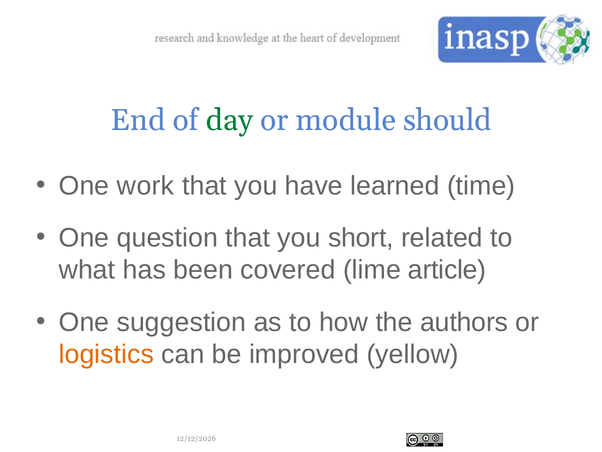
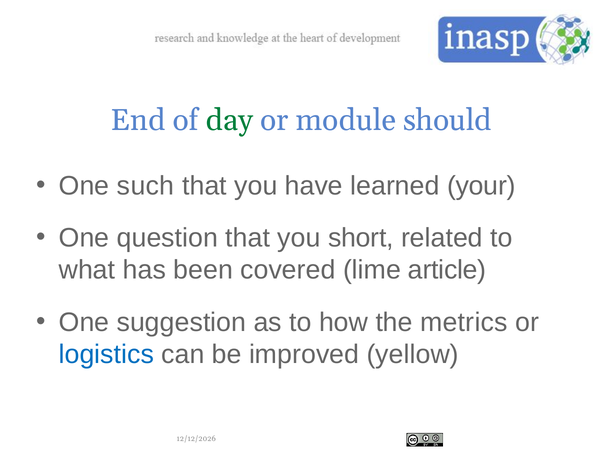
work: work -> such
time: time -> your
authors: authors -> metrics
logistics colour: orange -> blue
